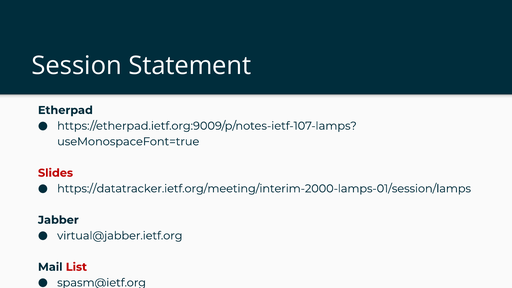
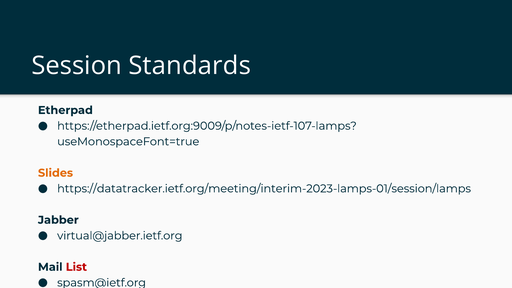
Statement: Statement -> Standards
Slides colour: red -> orange
https://datatracker.ietf.org/meeting/interim-2000-lamps-01/session/lamps: https://datatracker.ietf.org/meeting/interim-2000-lamps-01/session/lamps -> https://datatracker.ietf.org/meeting/interim-2023-lamps-01/session/lamps
